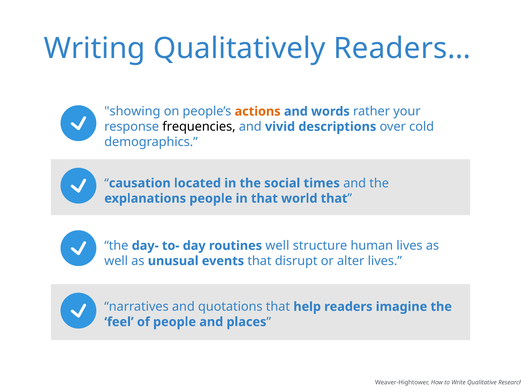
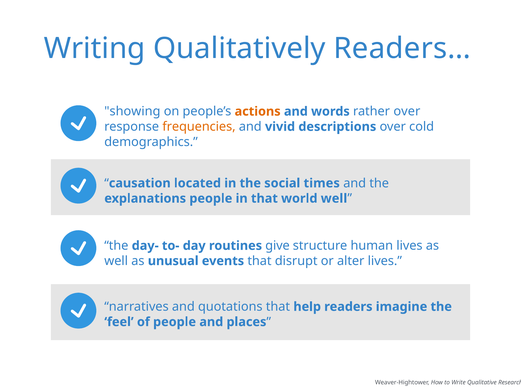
rather your: your -> over
frequencies colour: black -> orange
world that: that -> well
routines well: well -> give
